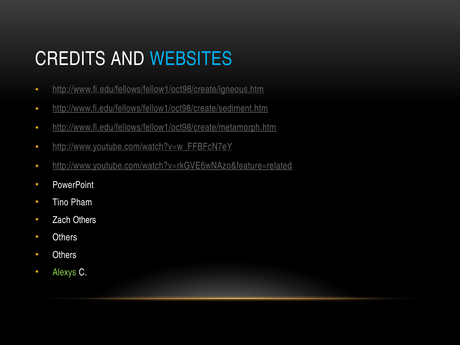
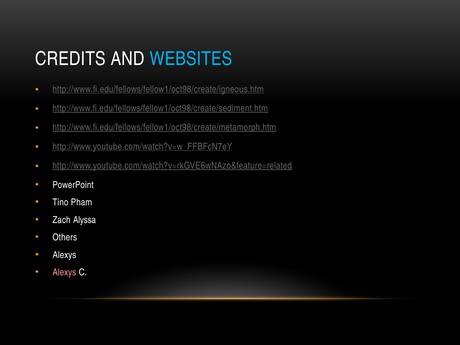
Zach Others: Others -> Alyssa
Others at (64, 255): Others -> Alexys
Alexys at (64, 272) colour: light green -> pink
